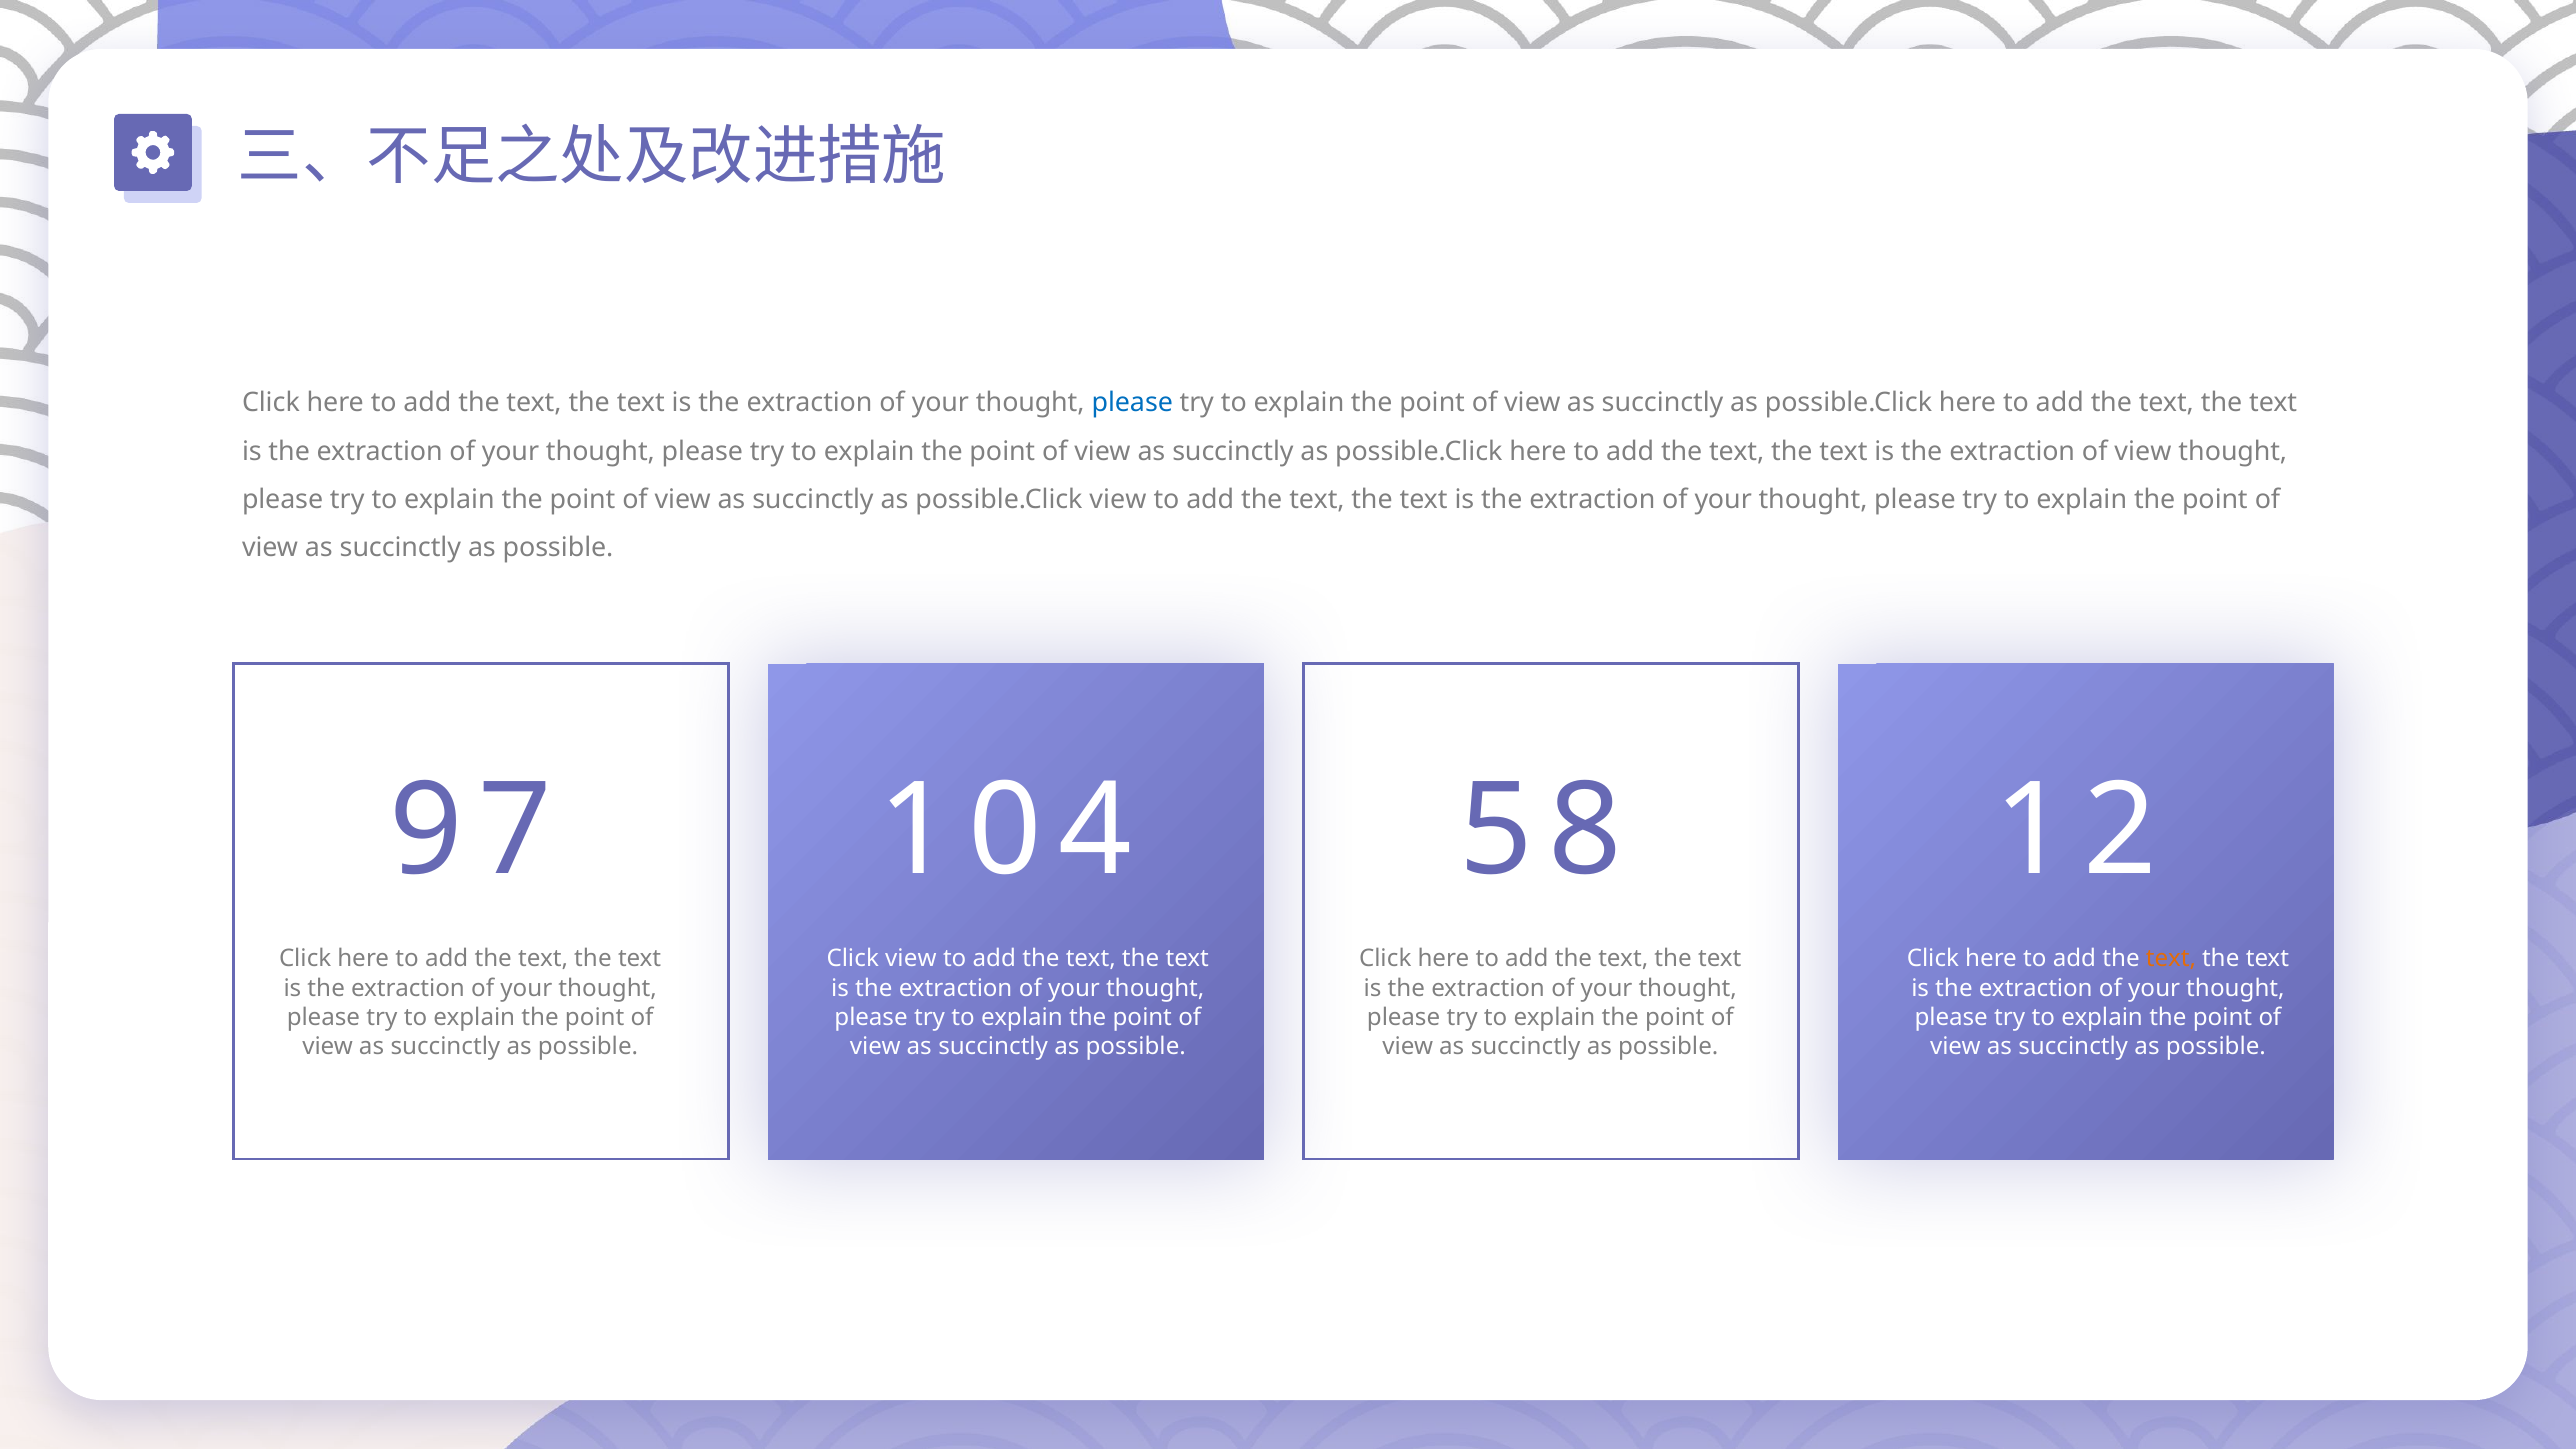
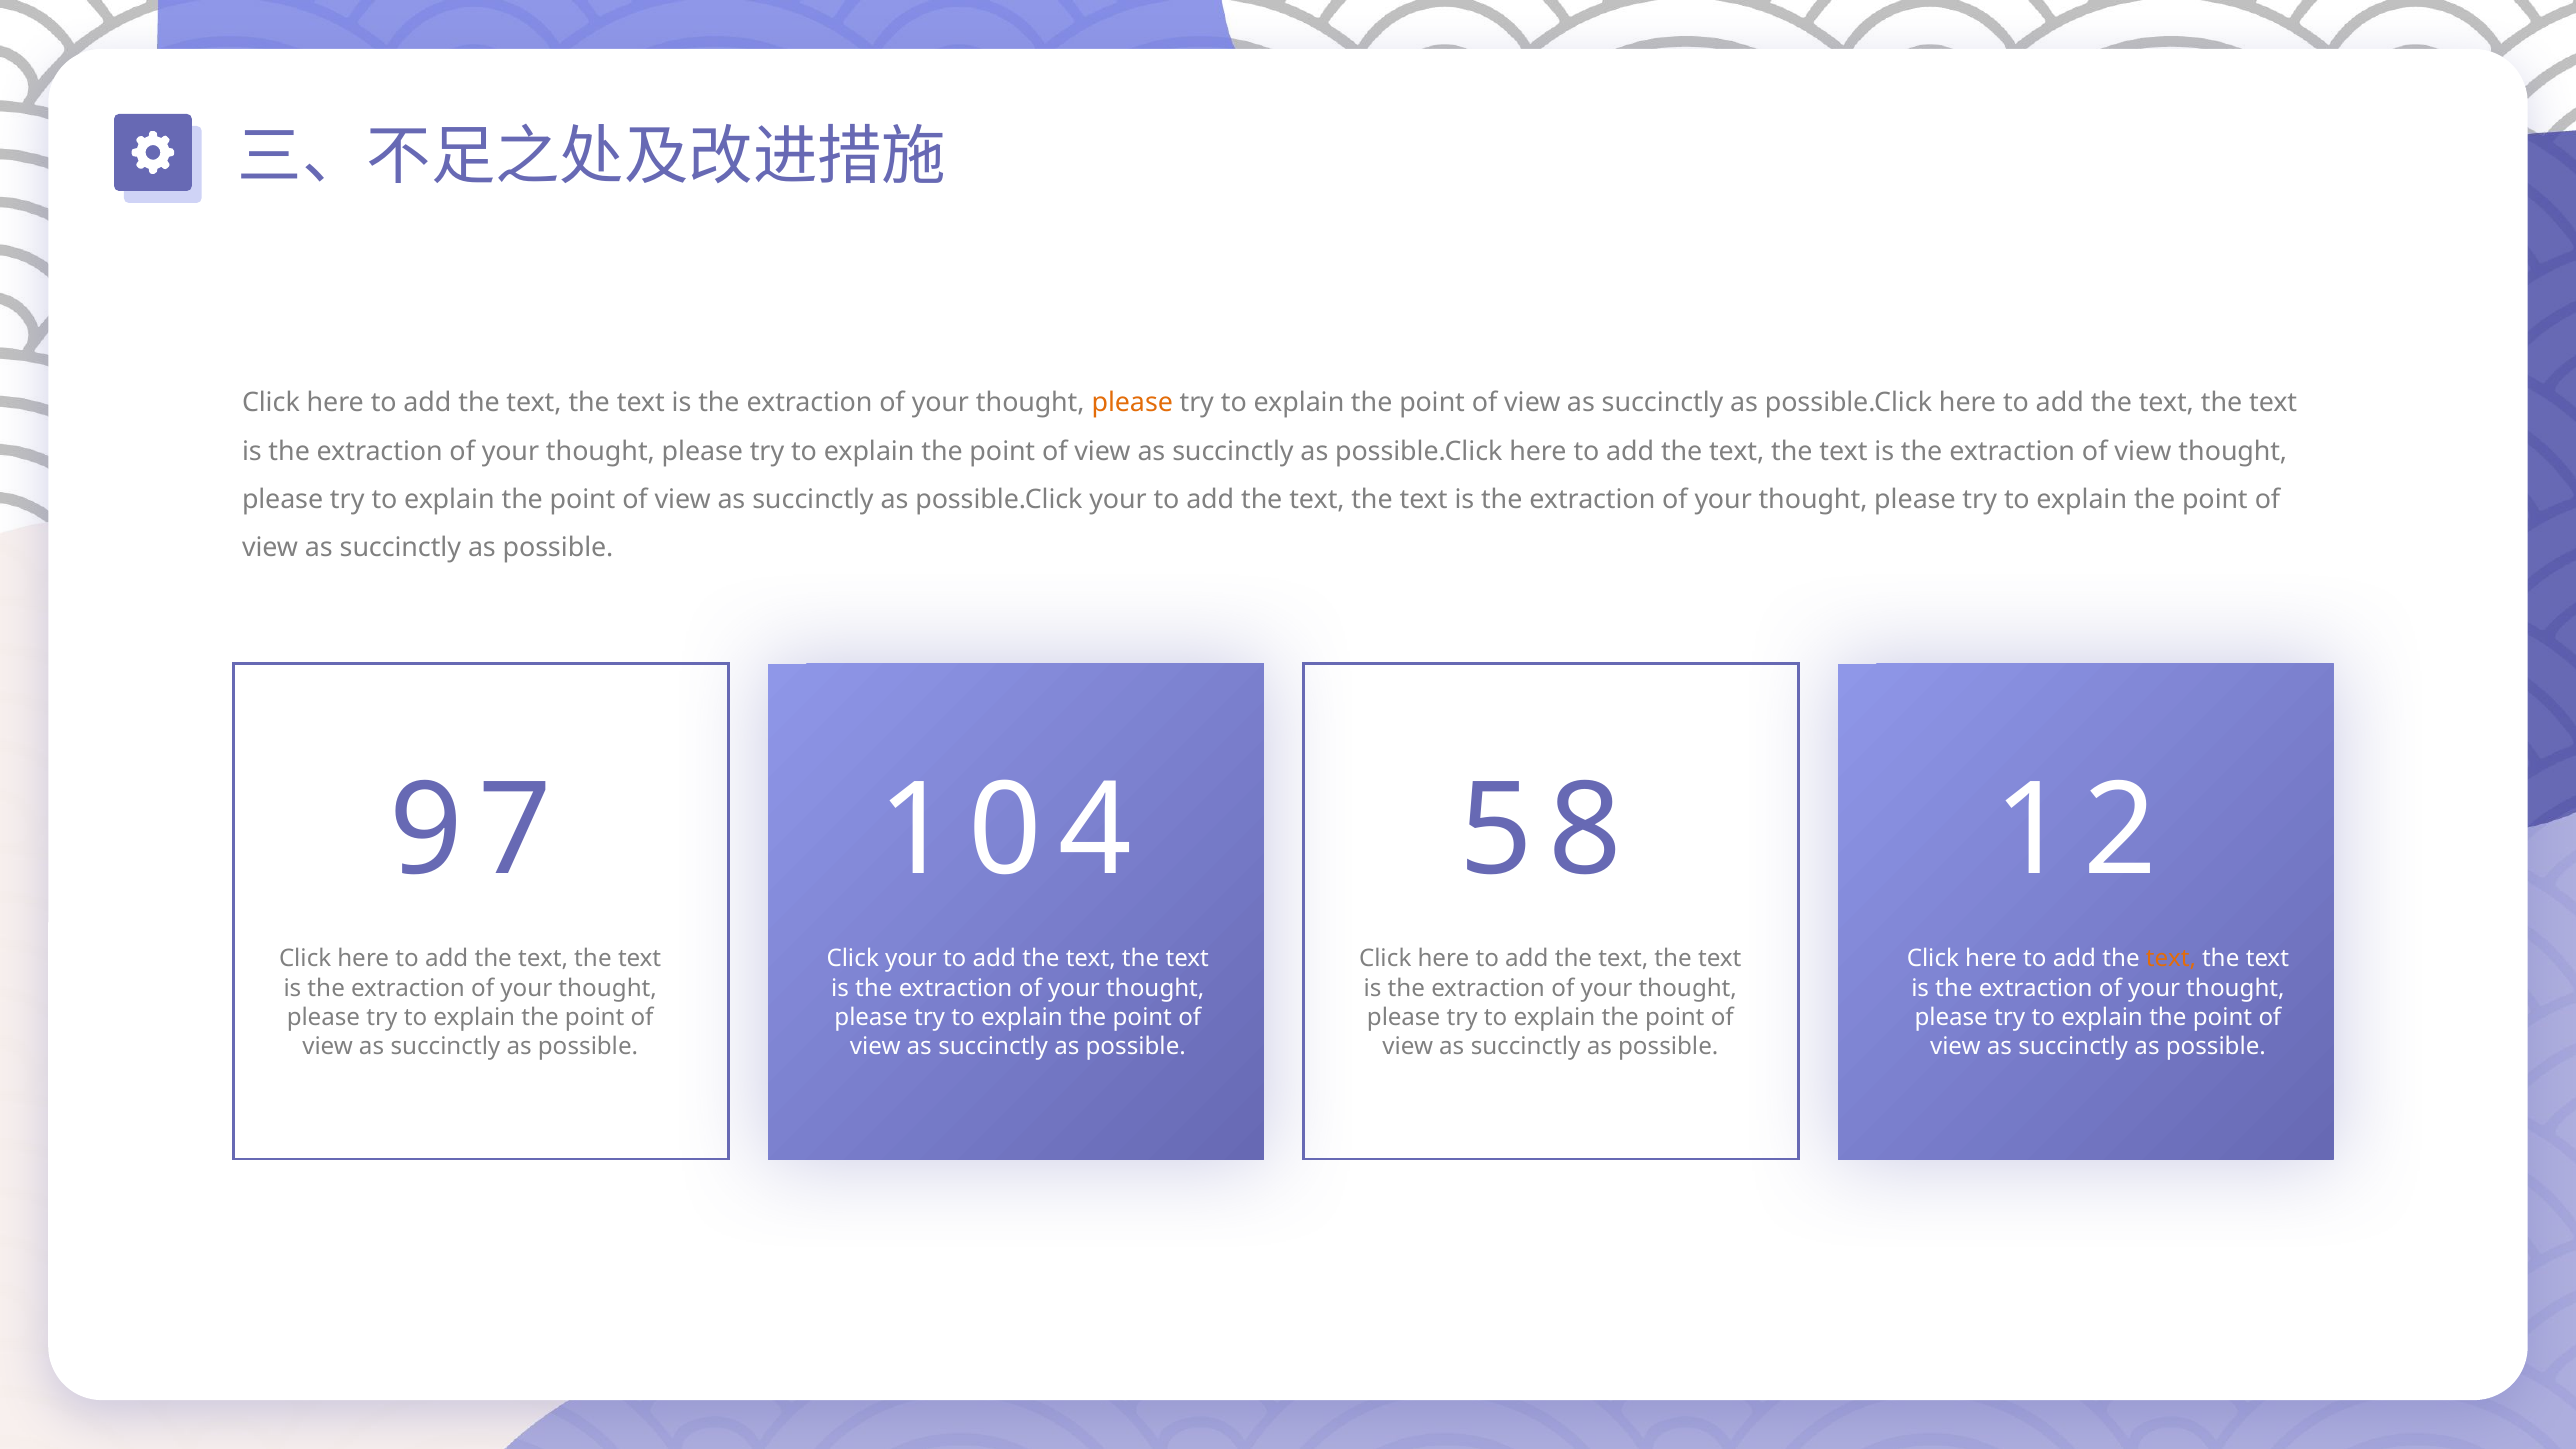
please at (1132, 403) colour: blue -> orange
possible.Click view: view -> your
Click view: view -> your
